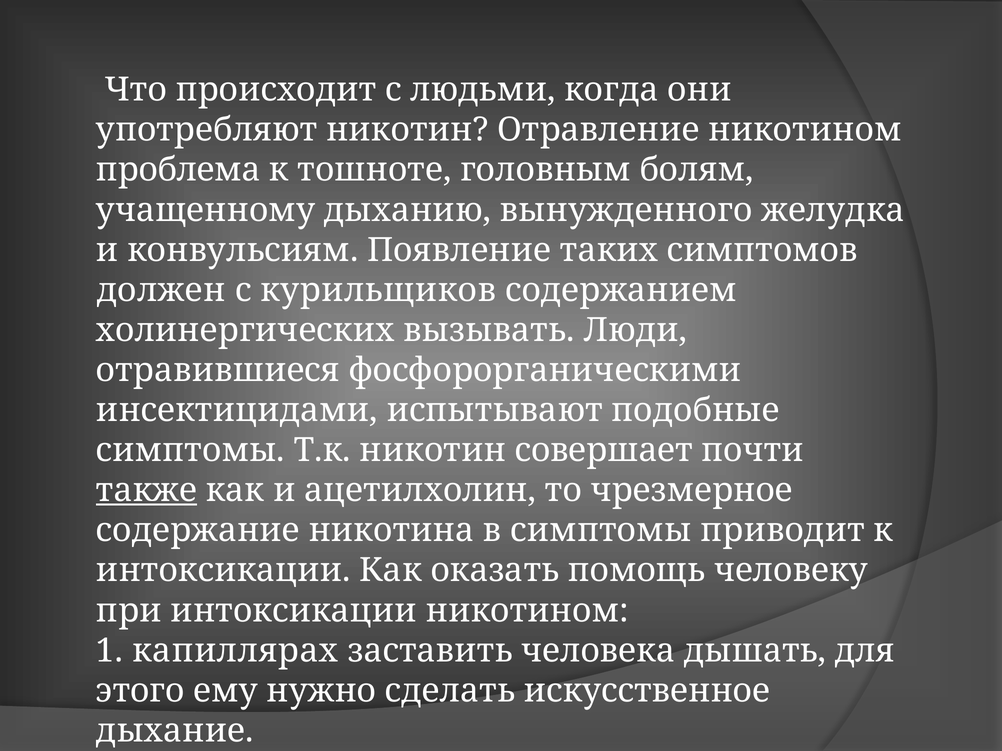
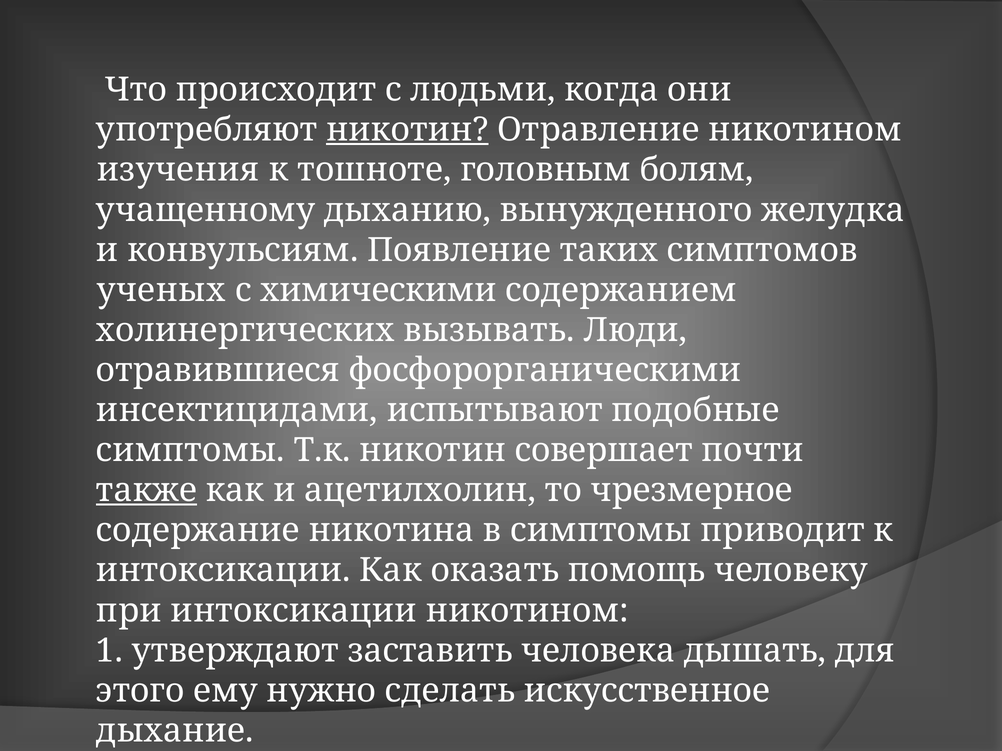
никотин at (407, 130) underline: none -> present
проблема: проблема -> изучения
должен: должен -> ученых
курильщиков: курильщиков -> химическими
капиллярах: капиллярах -> утверждают
